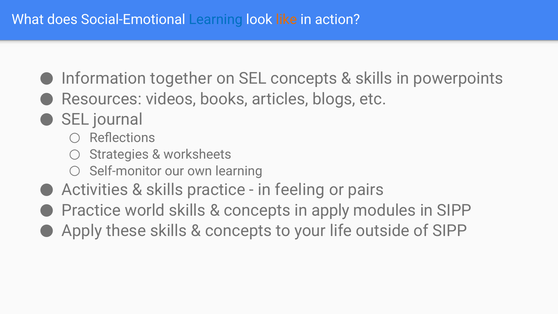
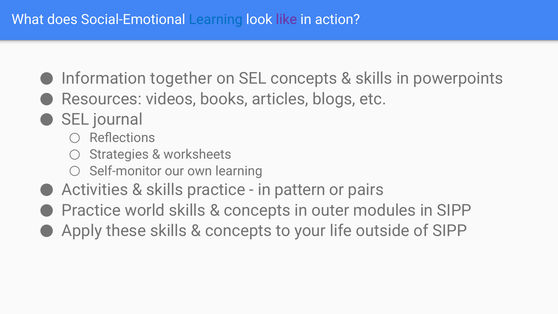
like colour: orange -> purple
feeling: feeling -> pattern
in apply: apply -> outer
